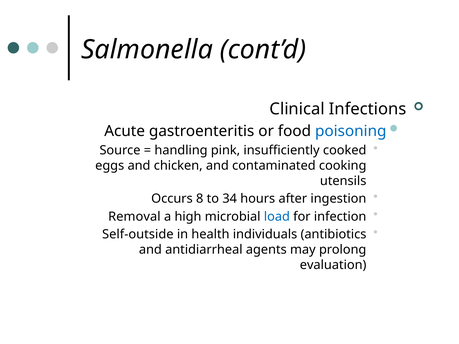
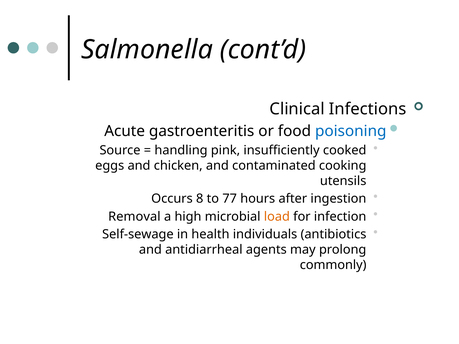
34: 34 -> 77
load colour: blue -> orange
Self-outside: Self-outside -> Self-sewage
evaluation: evaluation -> commonly
